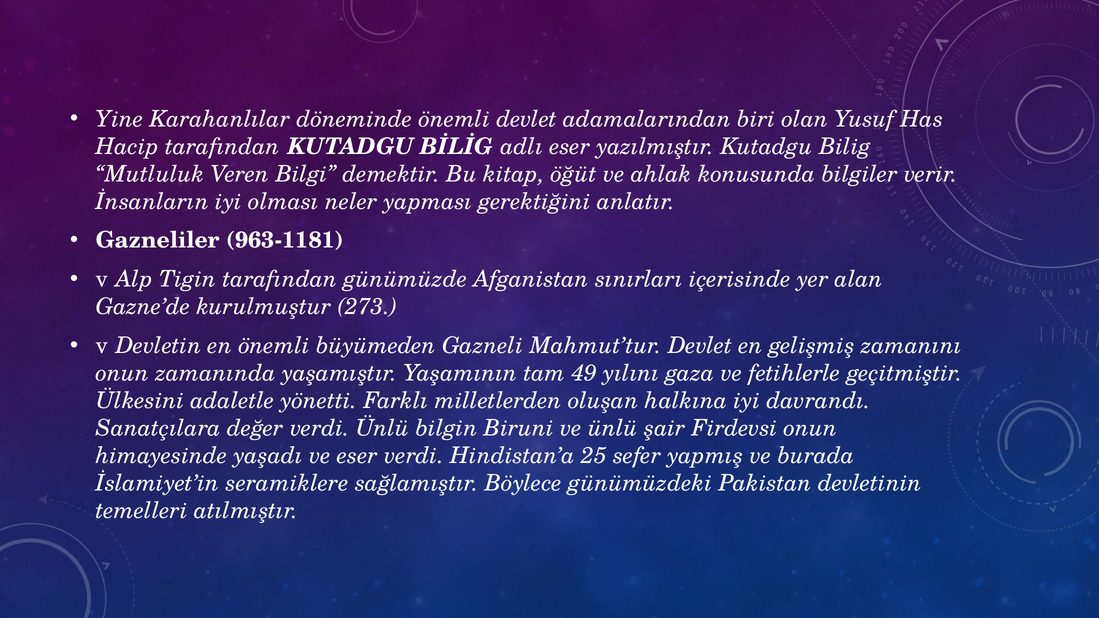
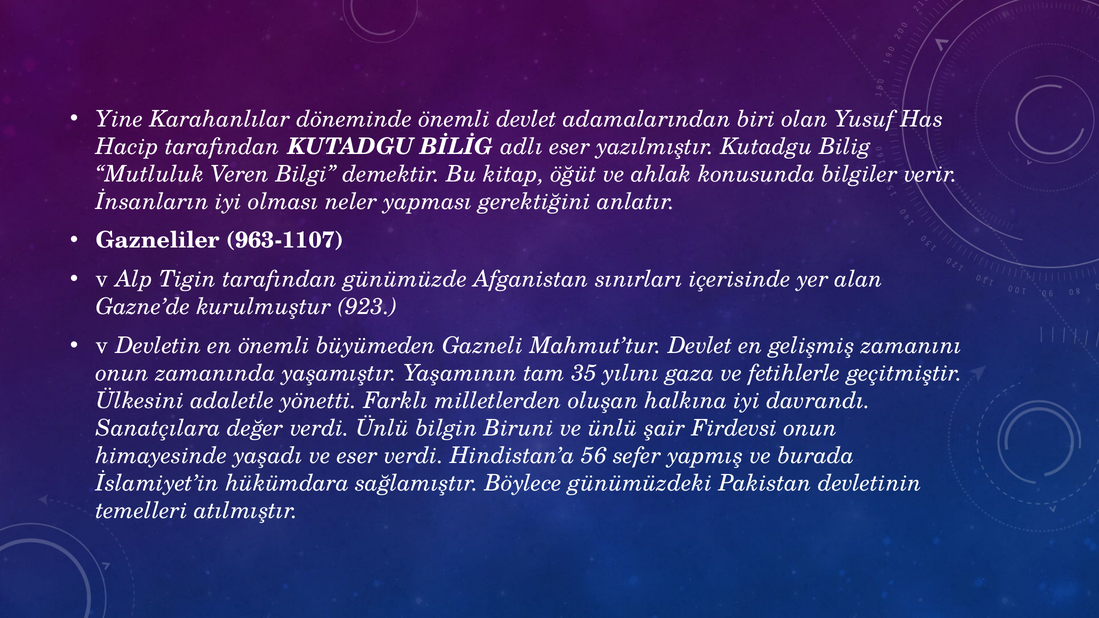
963-1181: 963-1181 -> 963-1107
273: 273 -> 923
49: 49 -> 35
25: 25 -> 56
seramiklere: seramiklere -> hükümdara
